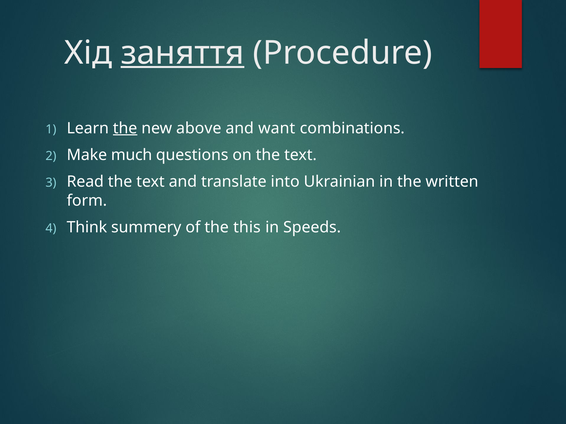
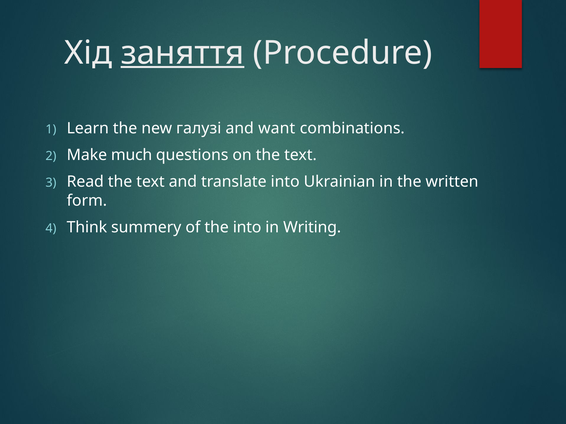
the at (125, 128) underline: present -> none
above: above -> галузі
the this: this -> into
Speeds: Speeds -> Writing
